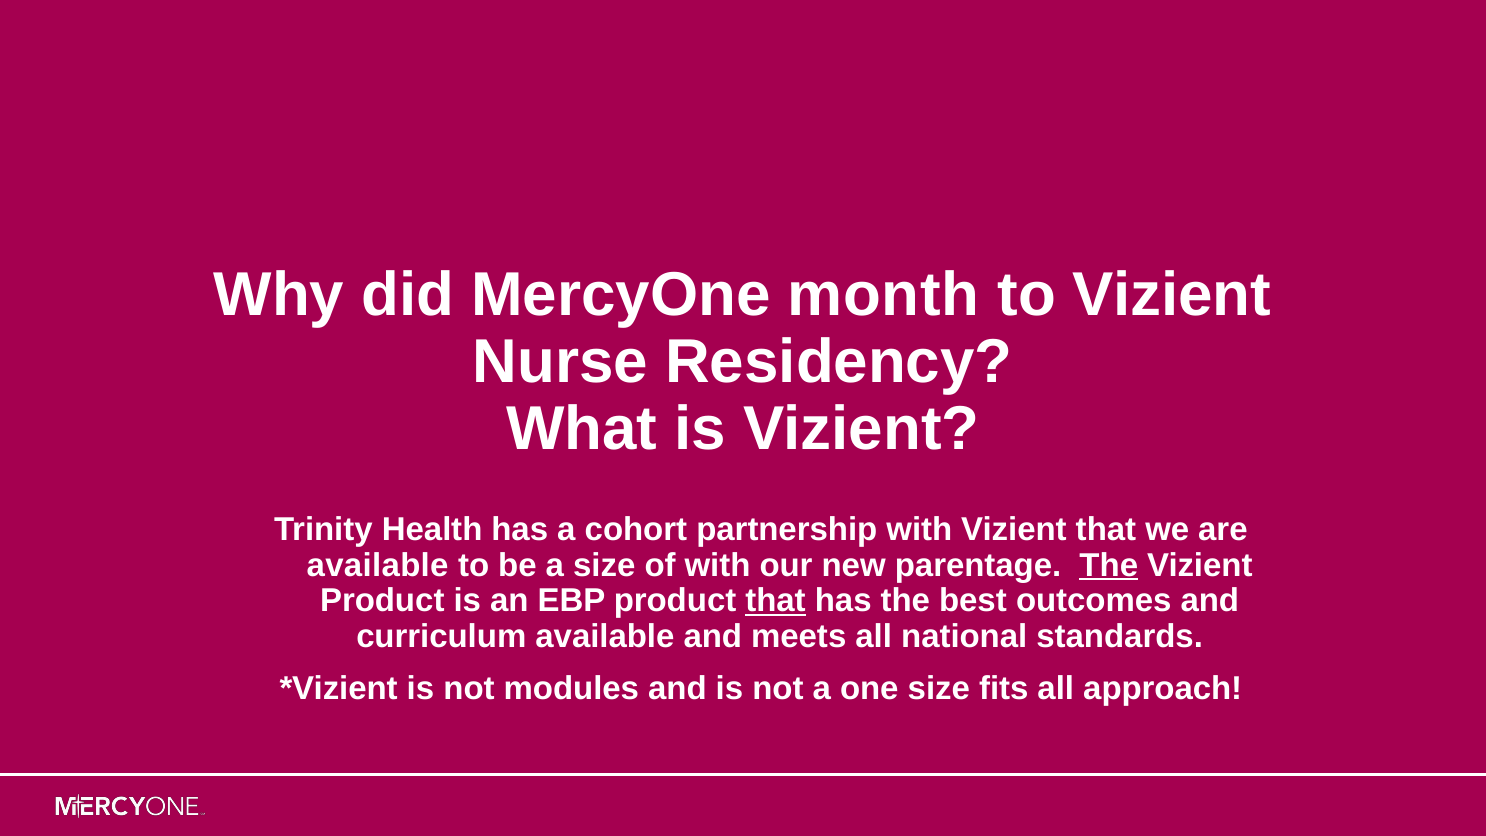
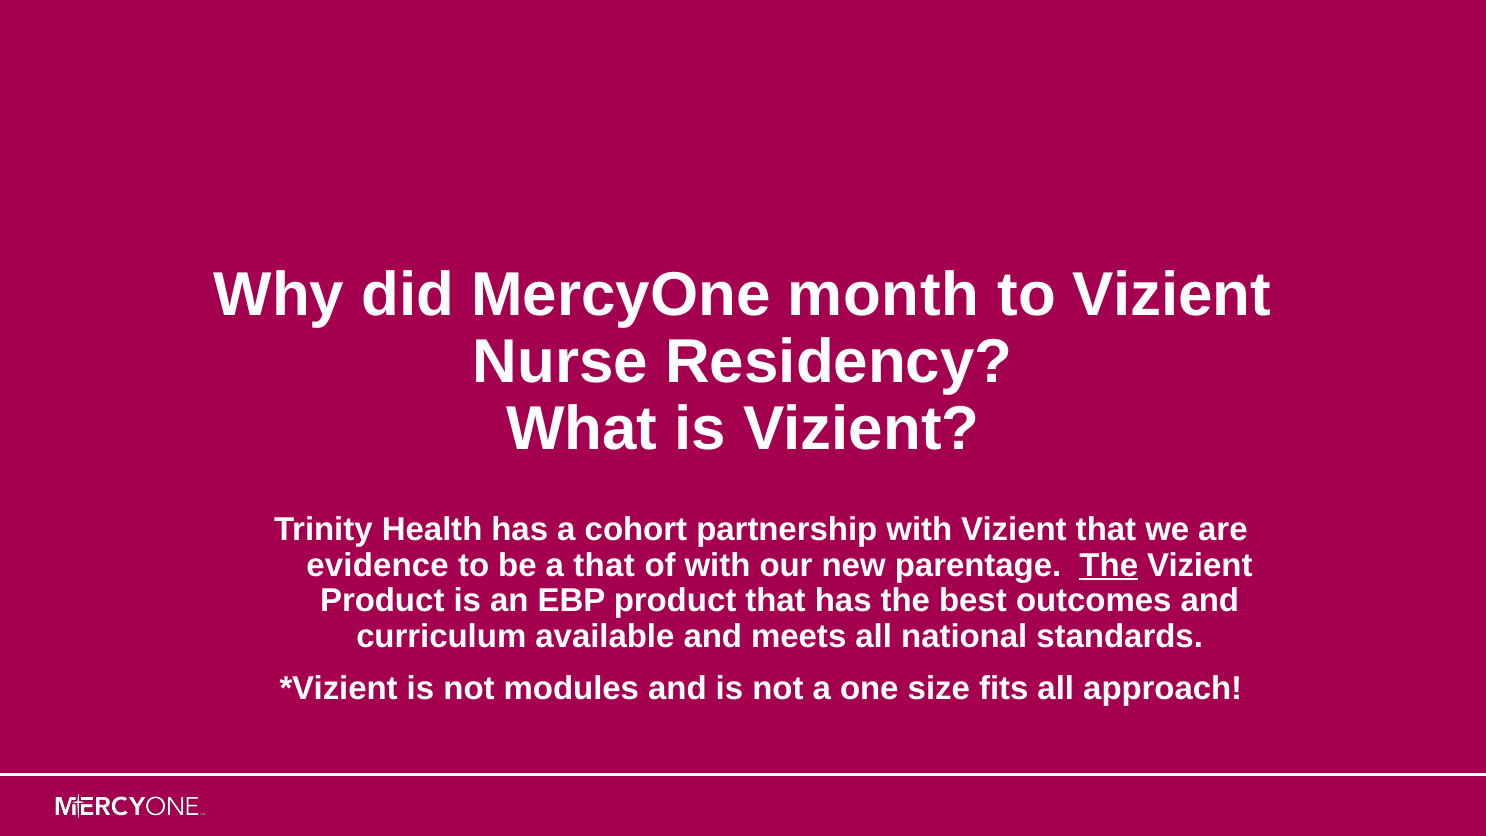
available at (378, 565): available -> evidence
a size: size -> that
that at (776, 601) underline: present -> none
